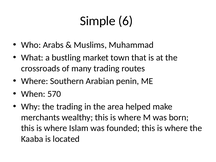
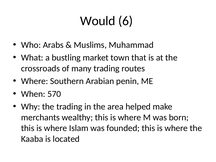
Simple: Simple -> Would
